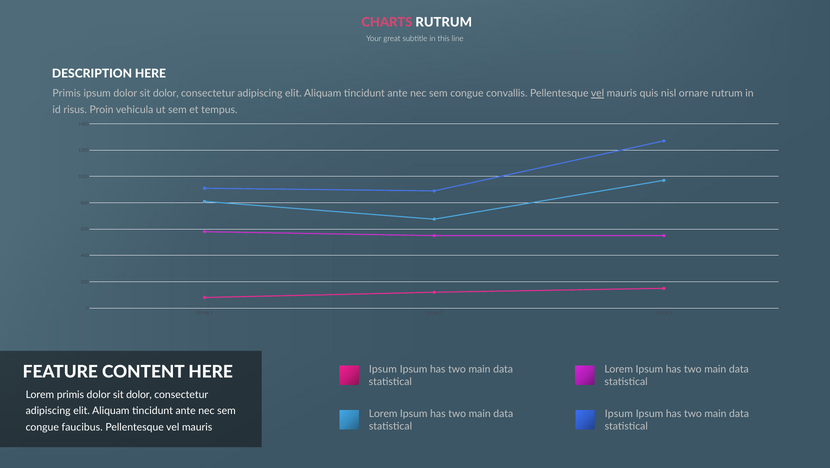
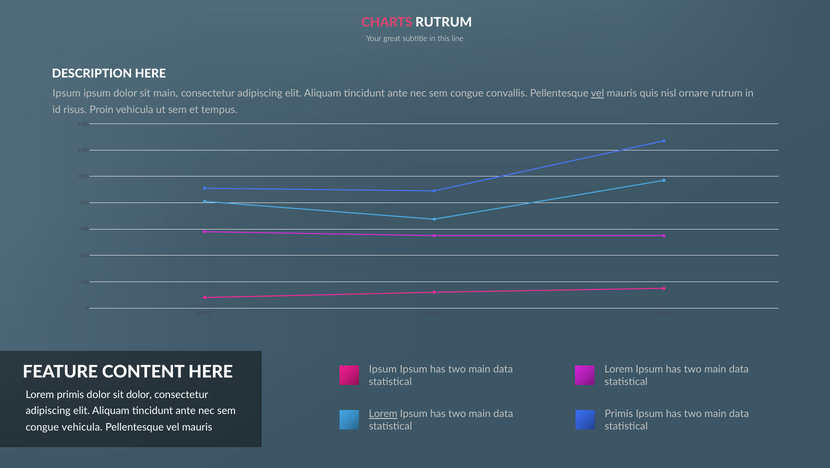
Primis at (67, 94): Primis -> Ipsum
ipsum dolor sit dolor: dolor -> main
Lorem at (383, 414) underline: none -> present
Ipsum at (619, 414): Ipsum -> Primis
congue faucibus: faucibus -> vehicula
